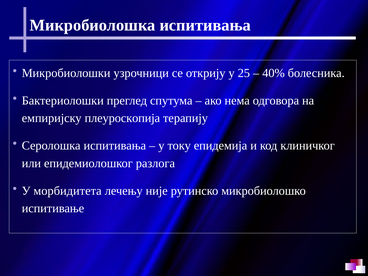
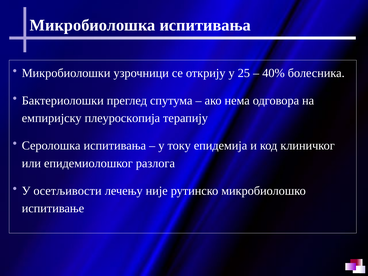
морбидитета: морбидитета -> осетљивости
